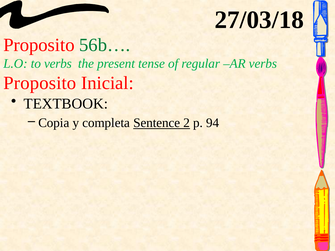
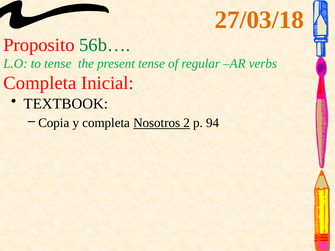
27/03/18 colour: black -> orange
to verbs: verbs -> tense
Proposito at (40, 83): Proposito -> Completa
Sentence: Sentence -> Nosotros
